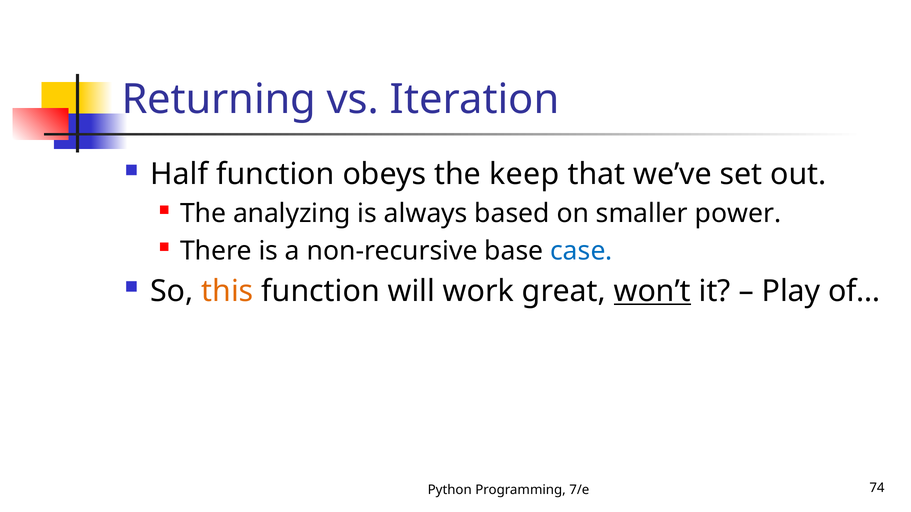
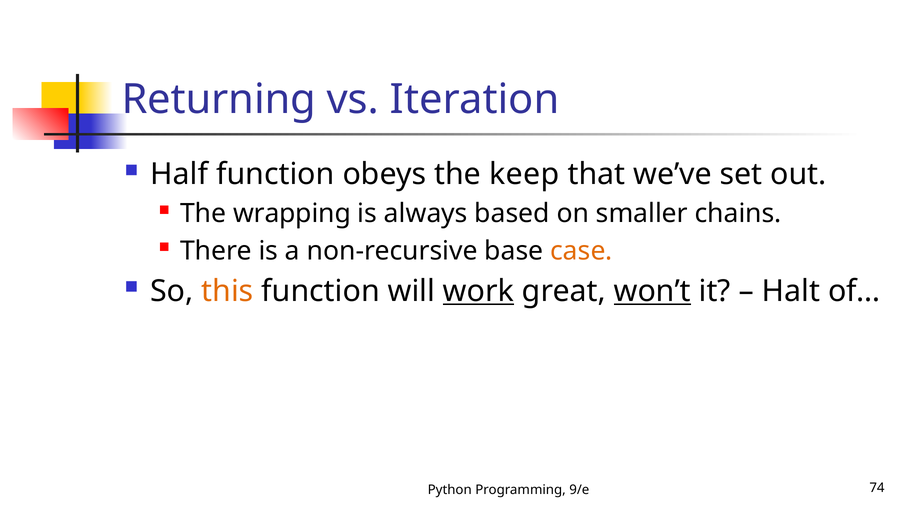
analyzing: analyzing -> wrapping
power: power -> chains
case colour: blue -> orange
work underline: none -> present
Play: Play -> Halt
7/e: 7/e -> 9/e
